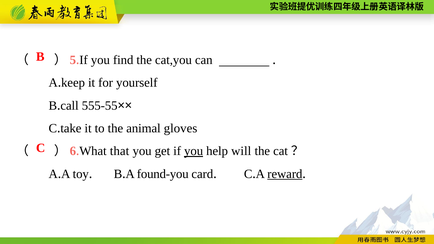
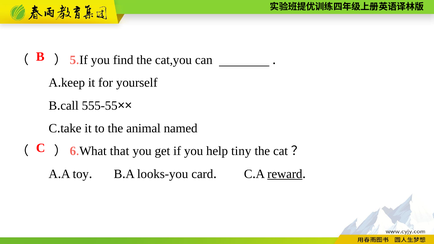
gloves: gloves -> named
you at (194, 151) underline: present -> none
will: will -> tiny
found-you: found-you -> looks-you
